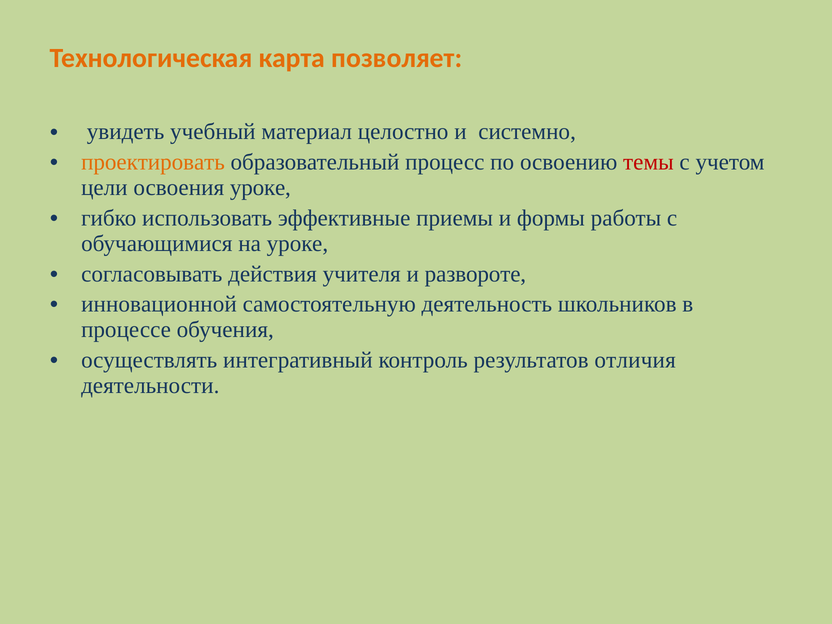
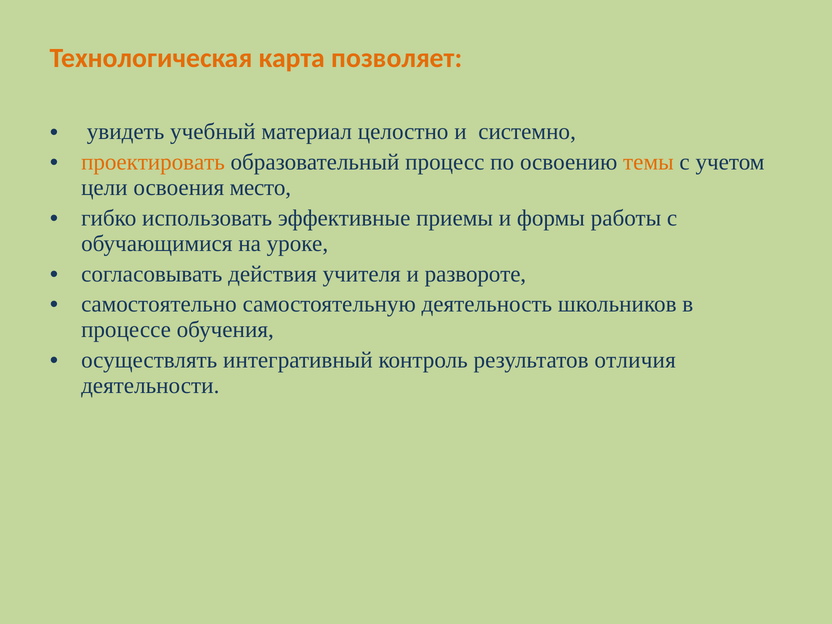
темы colour: red -> orange
освоения уроке: уроке -> место
инновационной: инновационной -> самостоятельно
